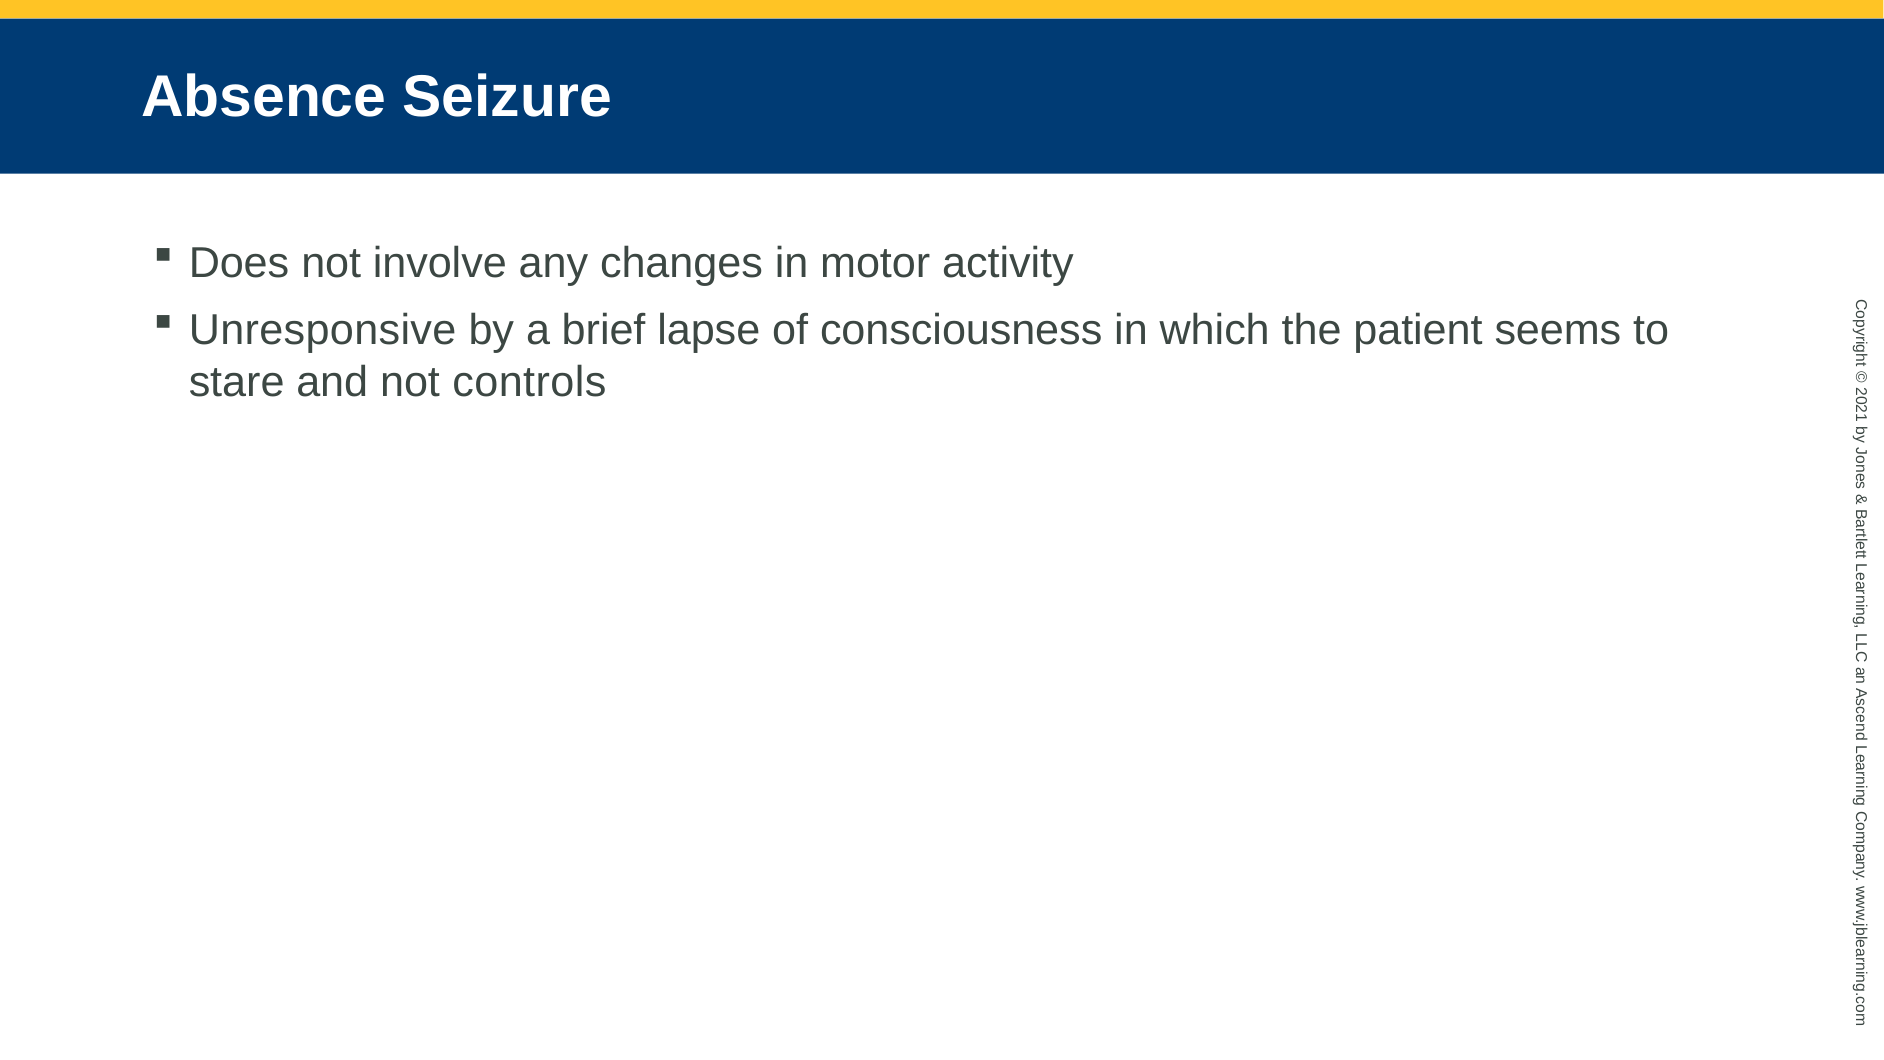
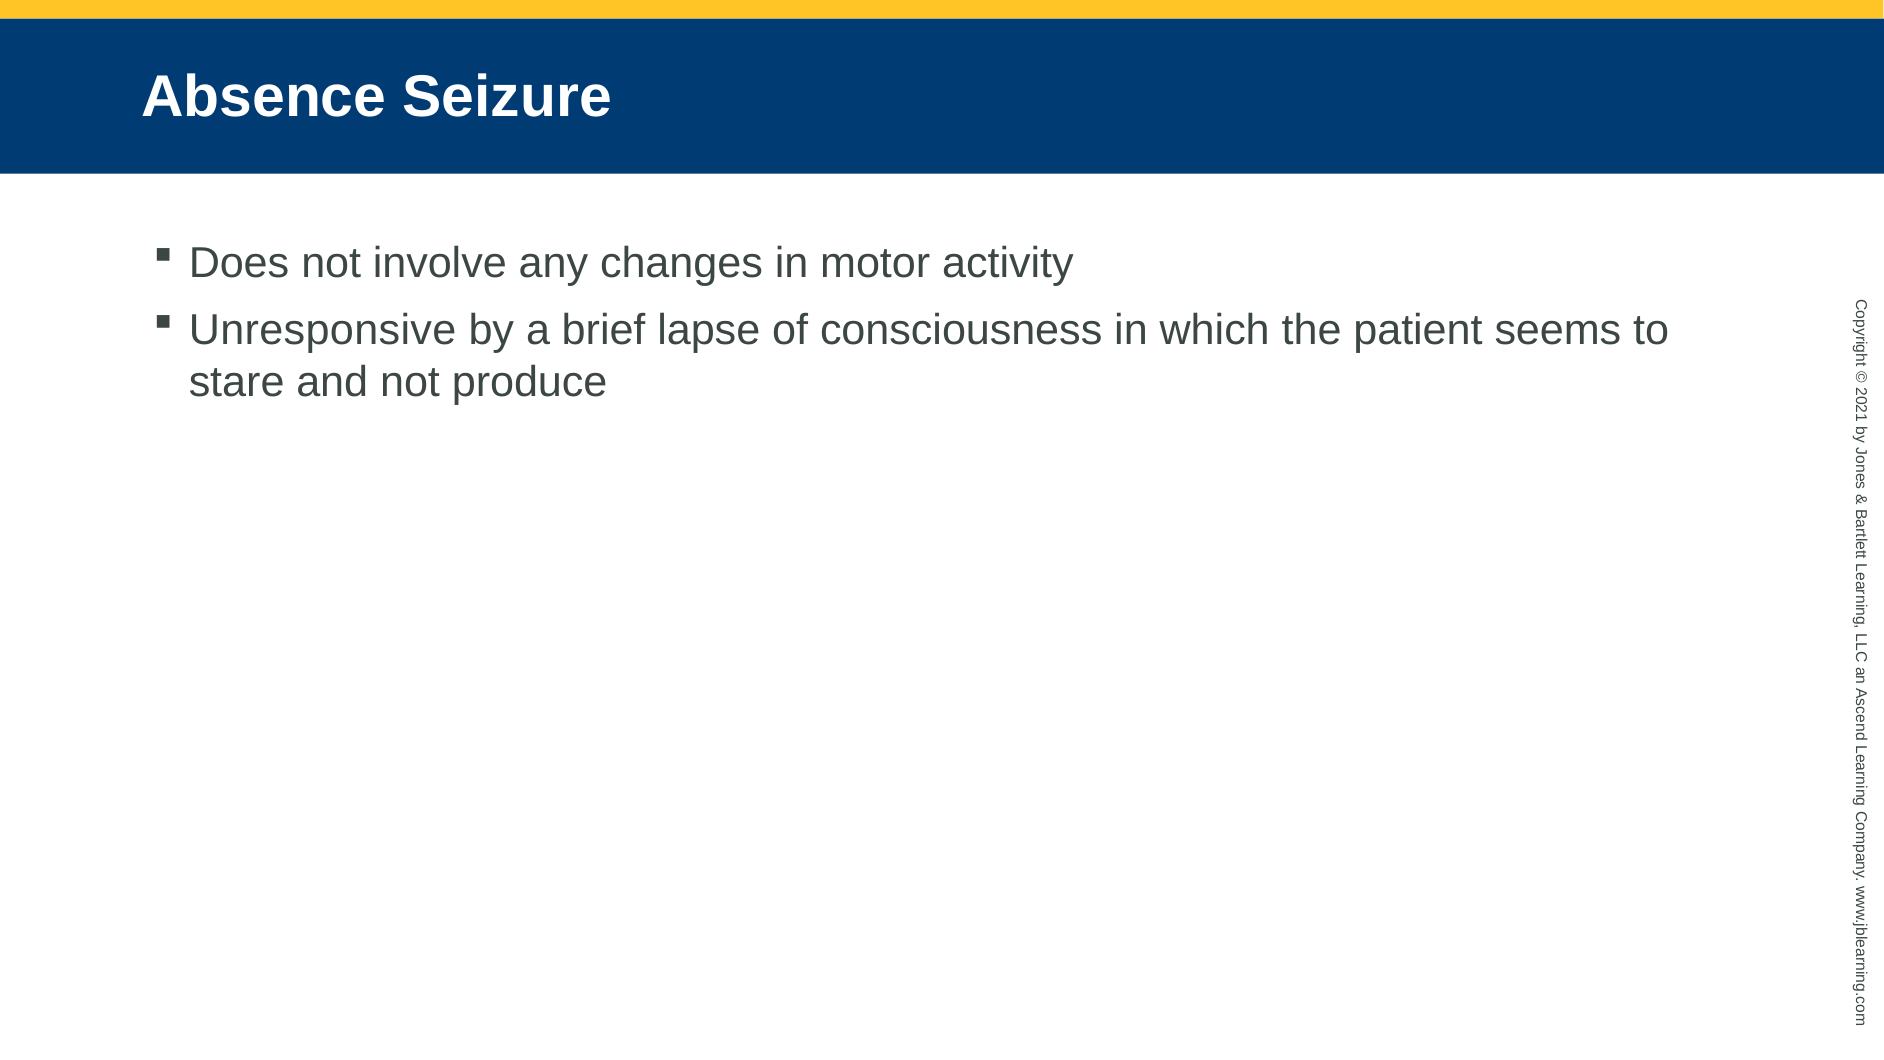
controls: controls -> produce
